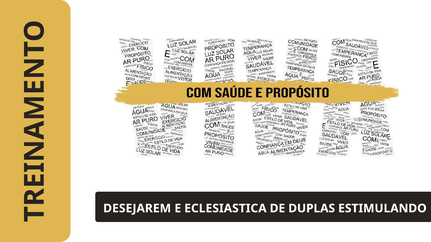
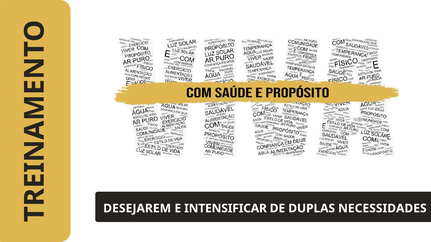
ECLESIASTICA: ECLESIASTICA -> INTENSIFICAR
ESTIMULANDO: ESTIMULANDO -> NECESSIDADES
